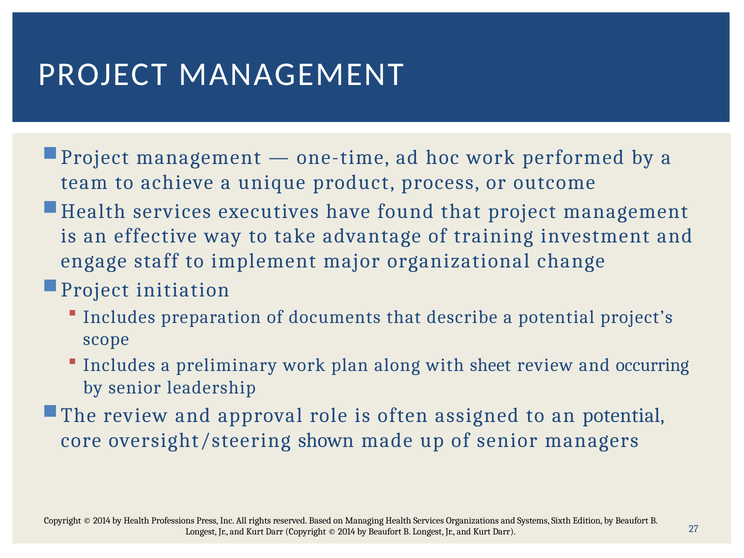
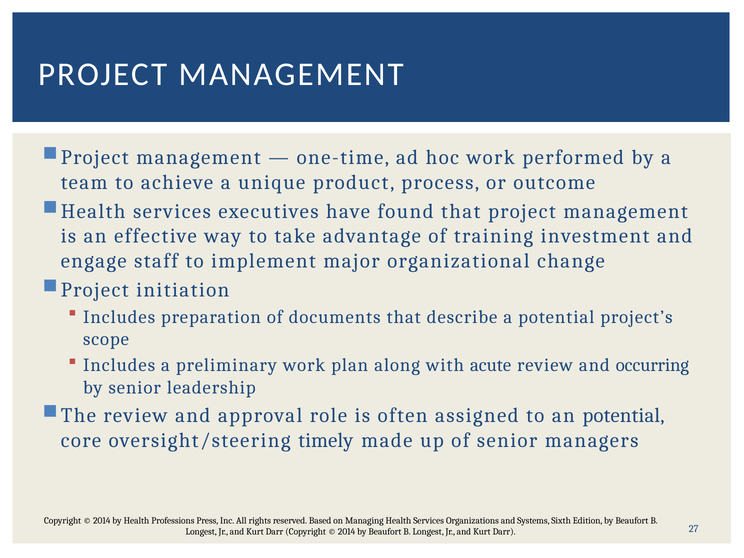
sheet: sheet -> acute
shown: shown -> timely
